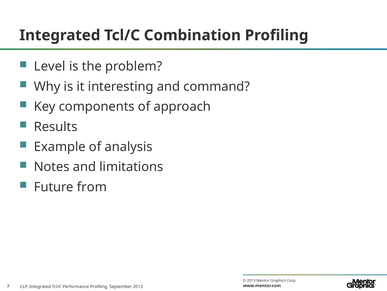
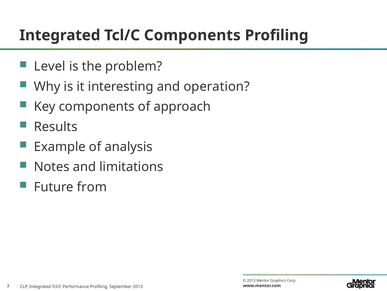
Tcl/C Combination: Combination -> Components
command: command -> operation
